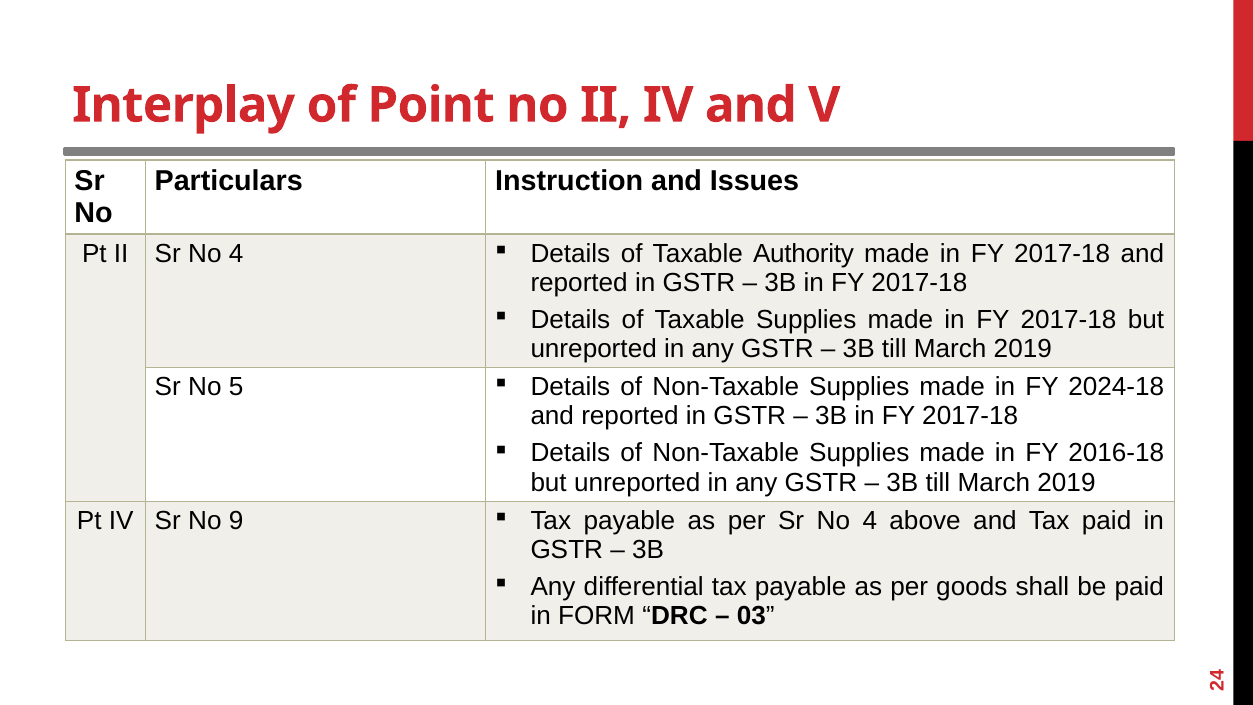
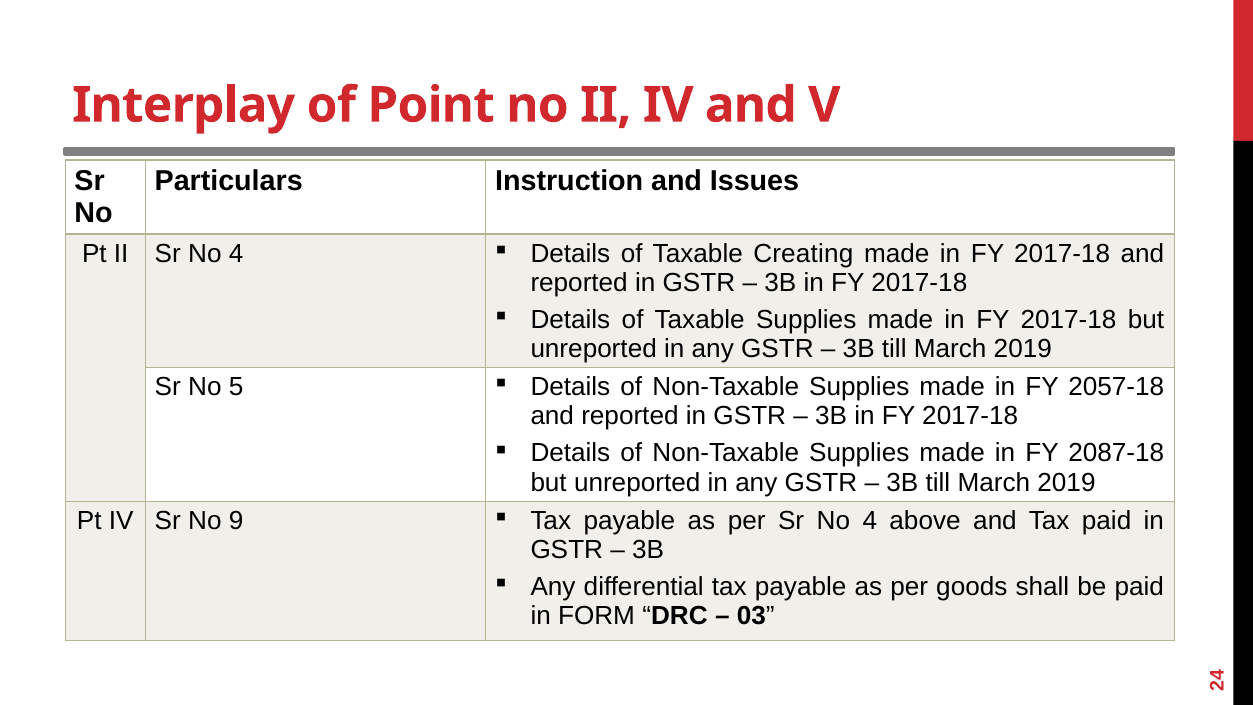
Authority: Authority -> Creating
2024-18: 2024-18 -> 2057-18
2016-18: 2016-18 -> 2087-18
